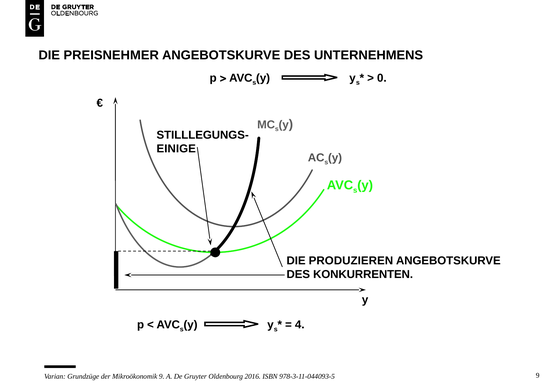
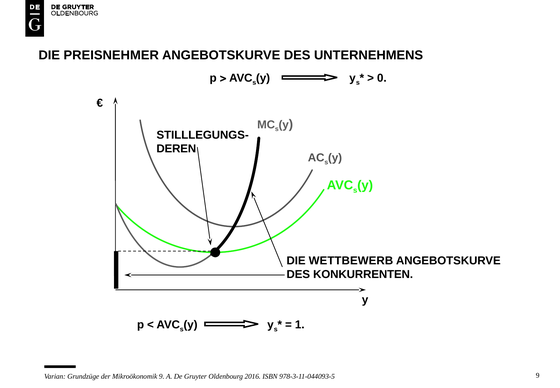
EINIGE: EINIGE -> DEREN
PRODUZIEREN: PRODUZIEREN -> WETTBEWERB
4: 4 -> 1
